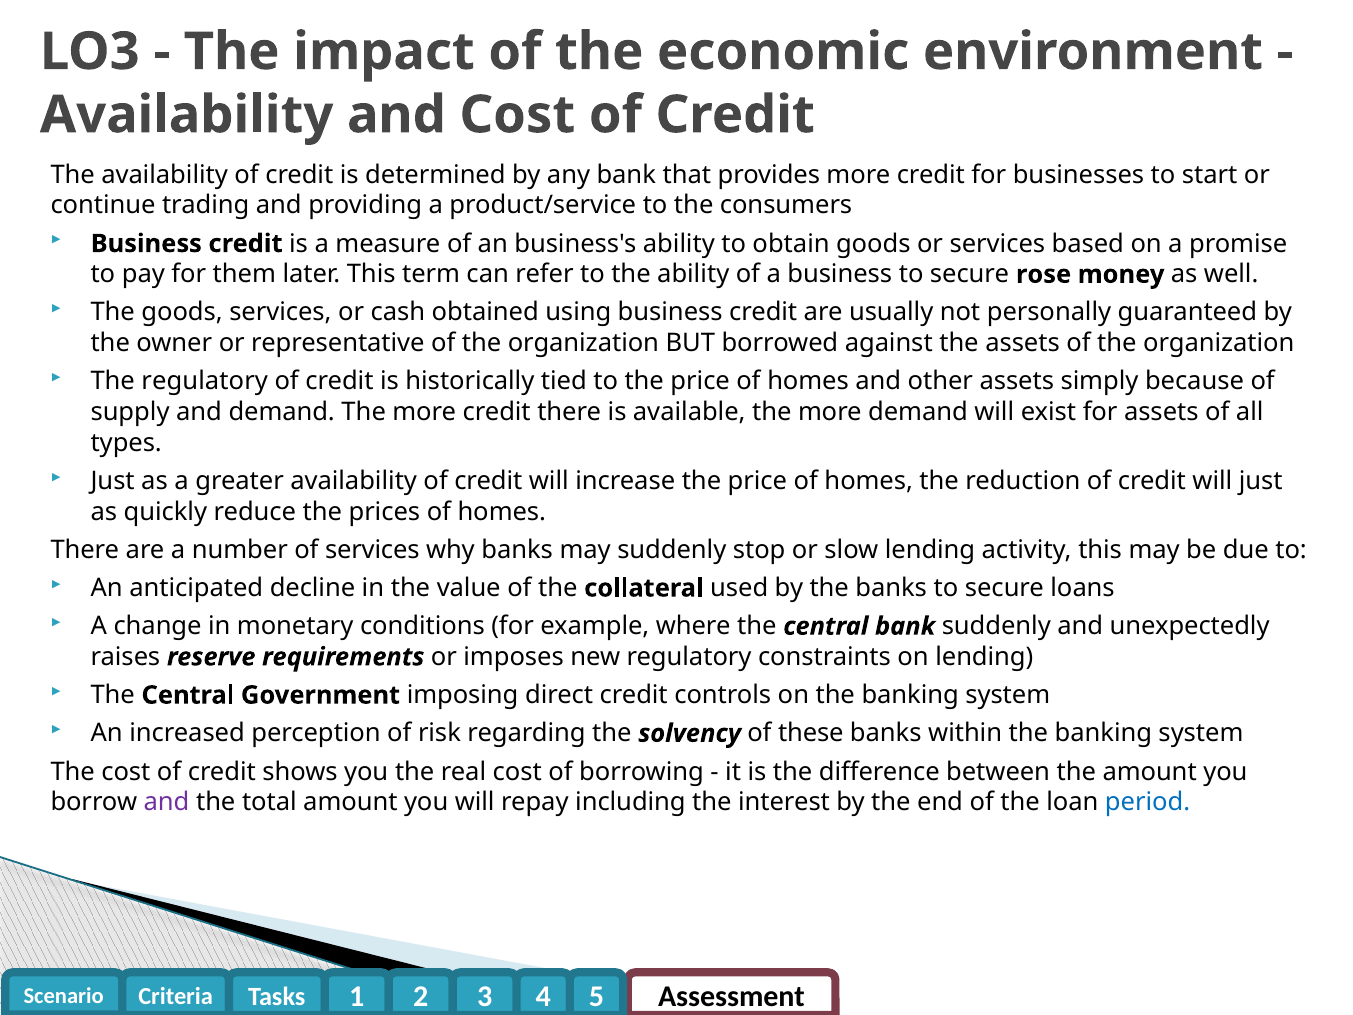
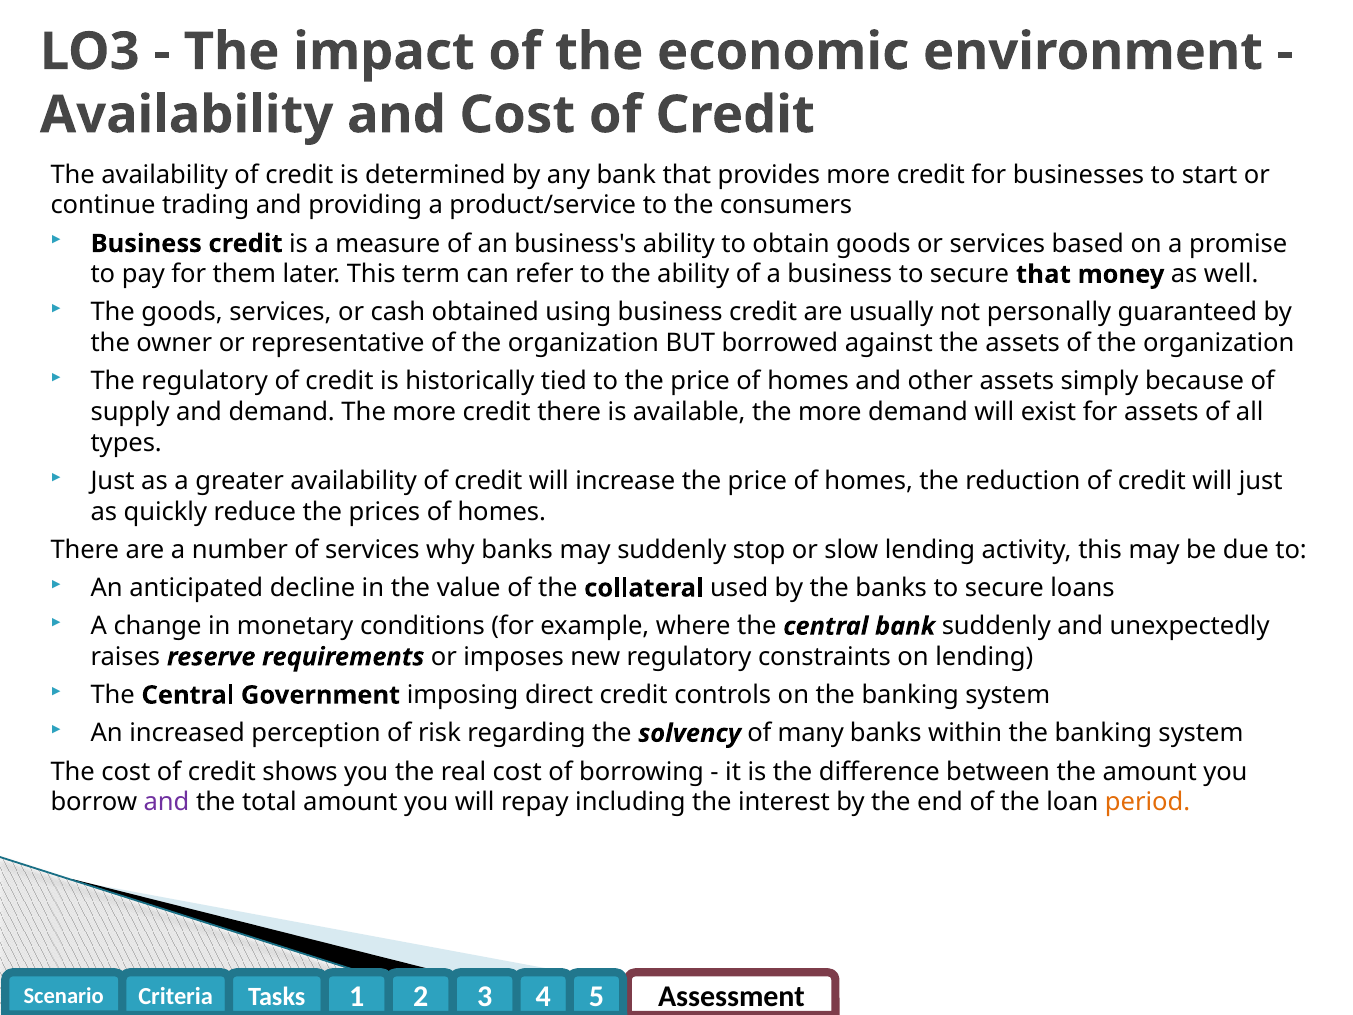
secure rose: rose -> that
these: these -> many
period colour: blue -> orange
